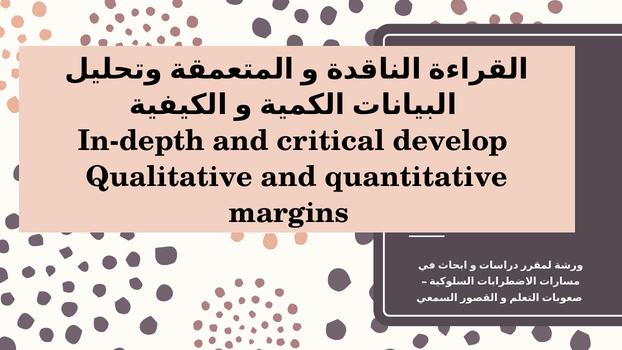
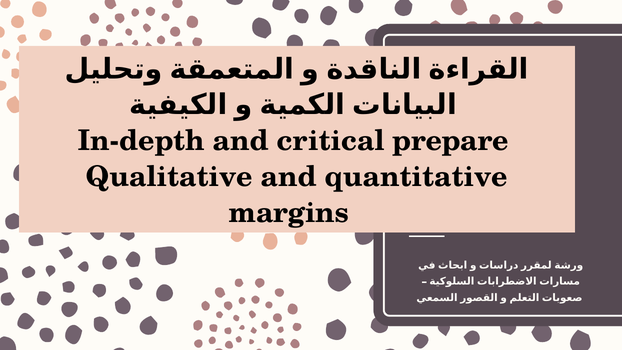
develop: develop -> prepare
